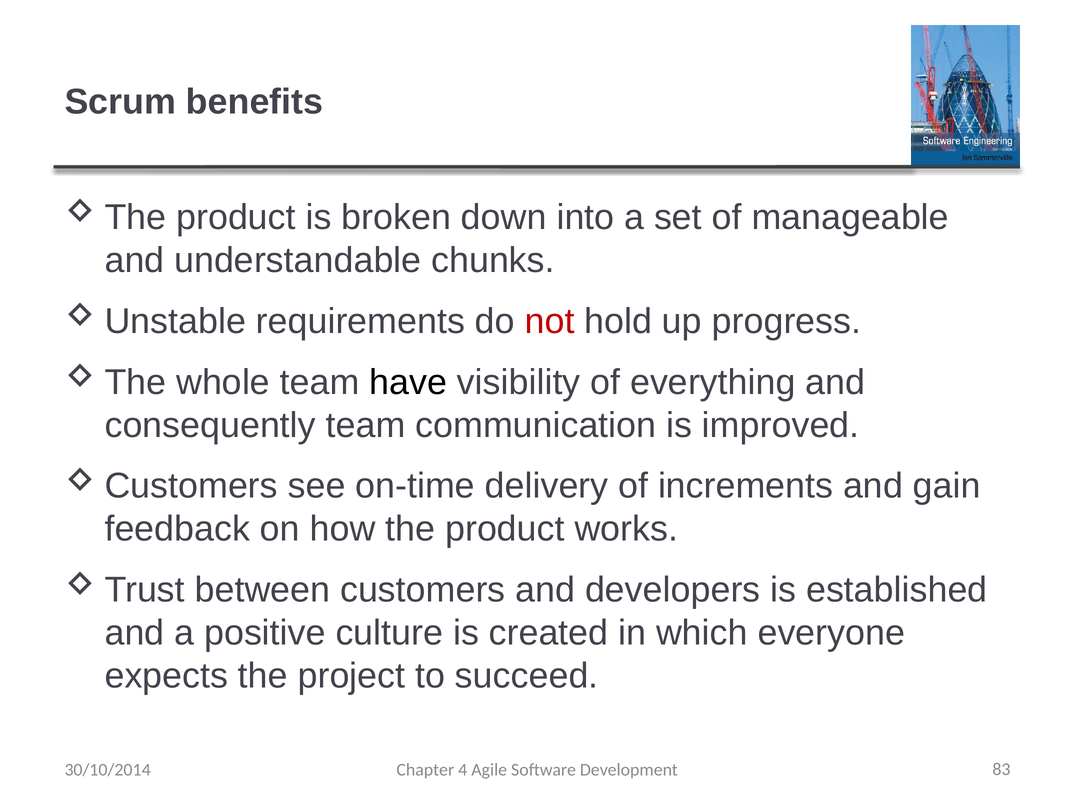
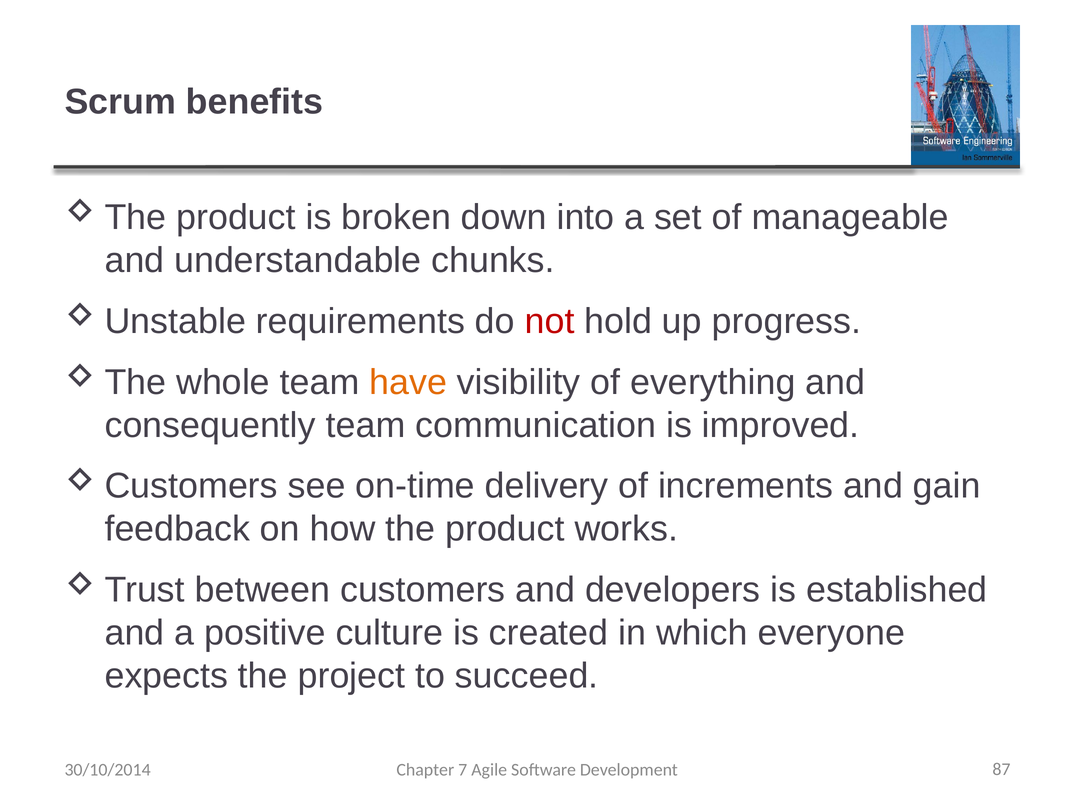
have colour: black -> orange
4: 4 -> 7
83: 83 -> 87
